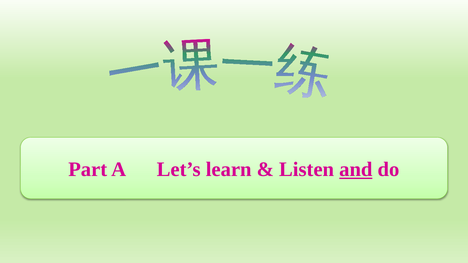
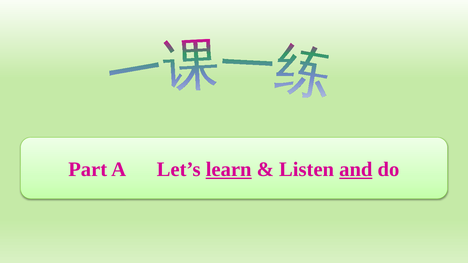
learn underline: none -> present
